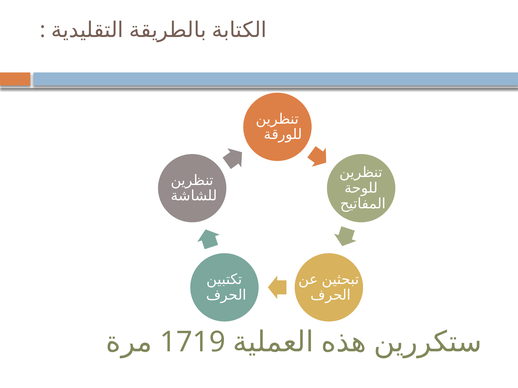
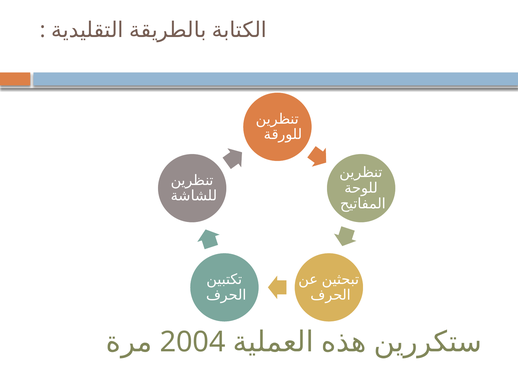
1719: 1719 -> 2004
